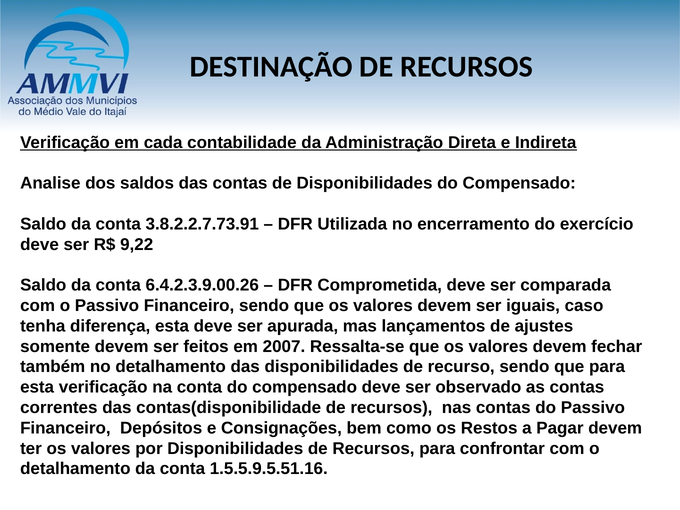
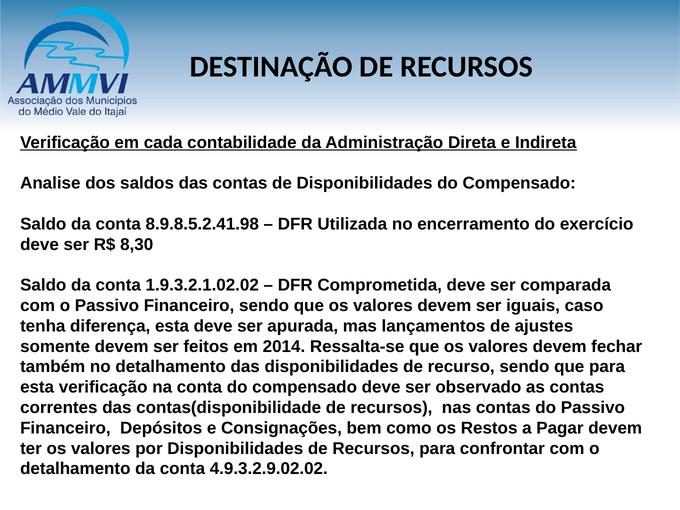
3.8.2.2.7.73.91: 3.8.2.2.7.73.91 -> 8.9.8.5.2.41.98
9,22: 9,22 -> 8,30
6.4.2.3.9.00.26: 6.4.2.3.9.00.26 -> 1.9.3.2.1.02.02
2007: 2007 -> 2014
1.5.5.9.5.51.16: 1.5.5.9.5.51.16 -> 4.9.3.2.9.02.02
